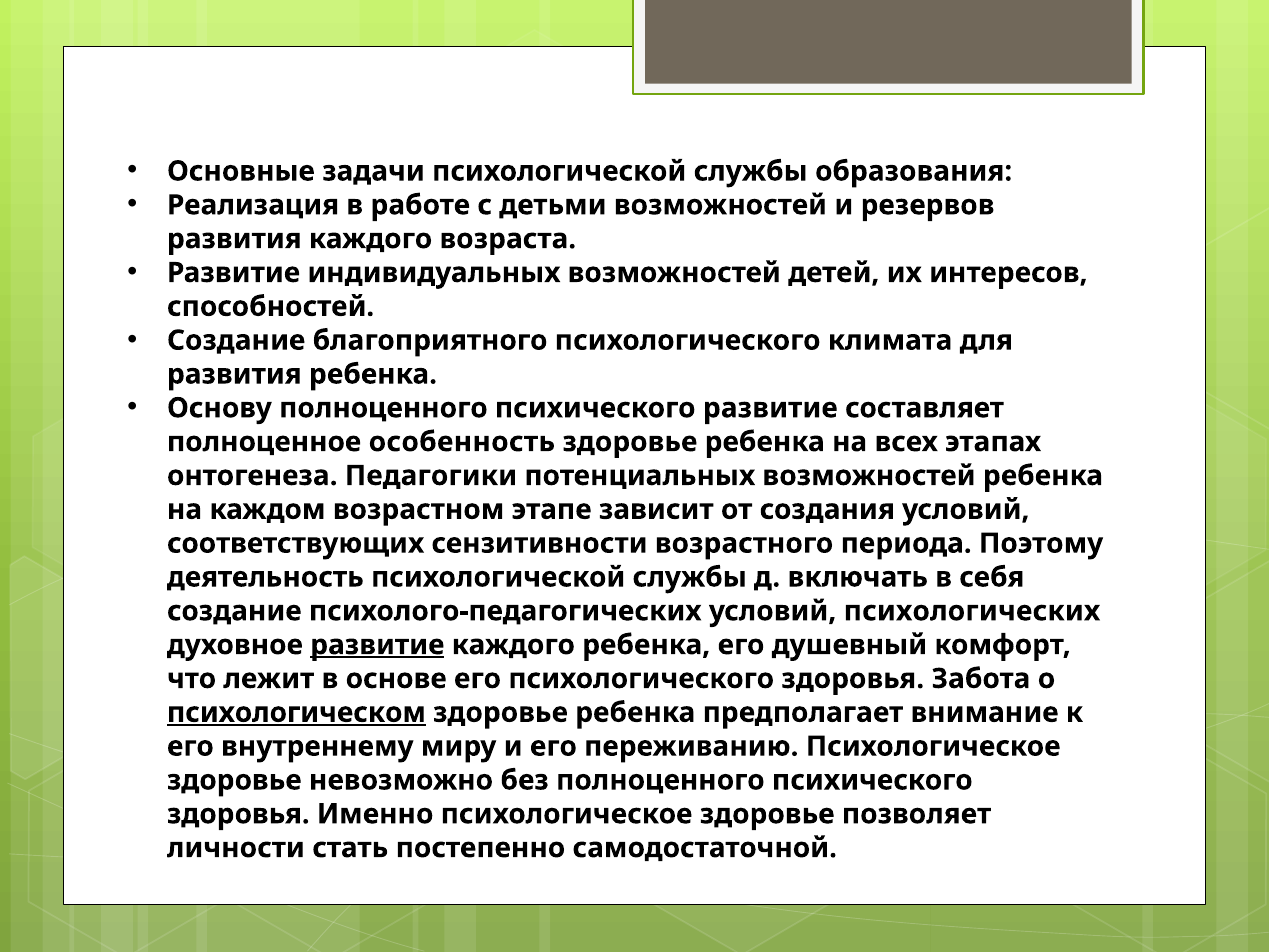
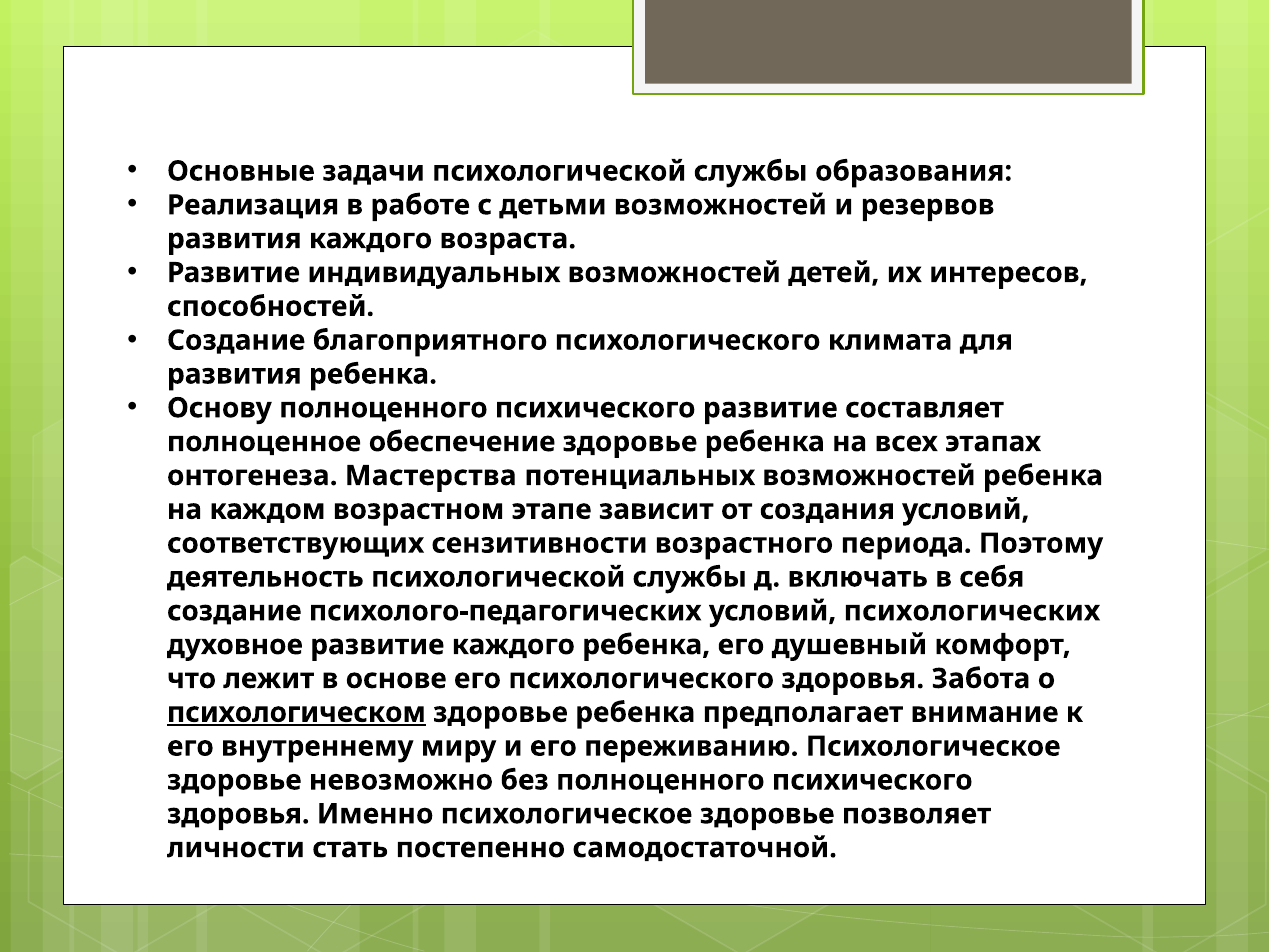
особенность: особенность -> обеспечение
Педагогики: Педагогики -> Мастерства
развитие at (377, 645) underline: present -> none
